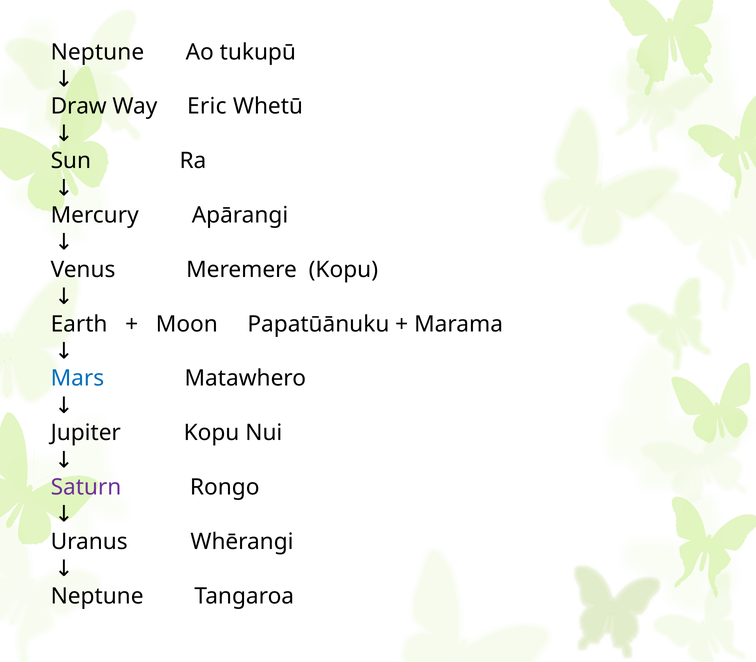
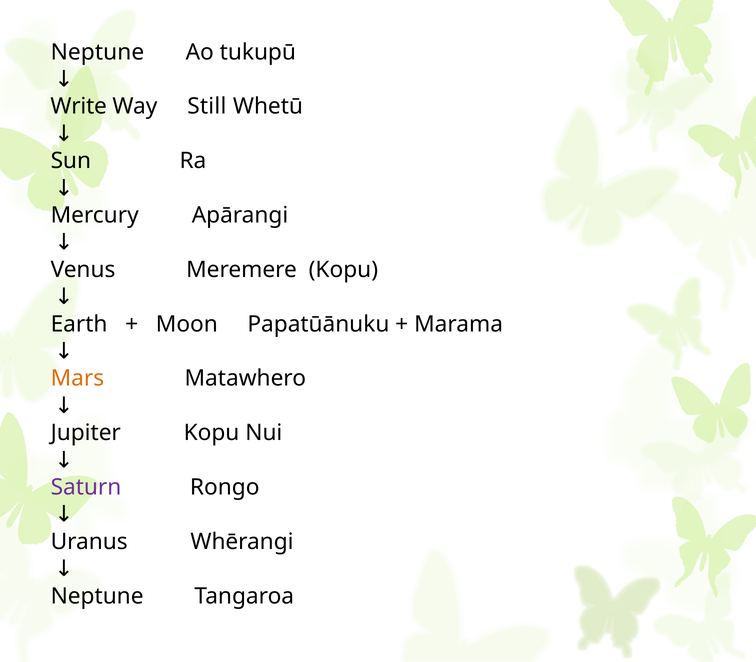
Draw: Draw -> Write
Eric: Eric -> Still
Mars colour: blue -> orange
